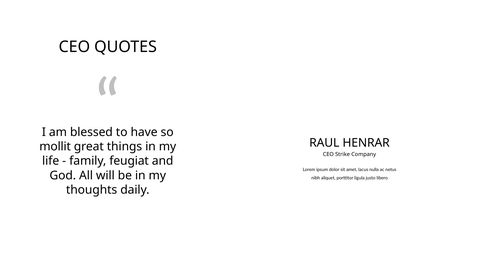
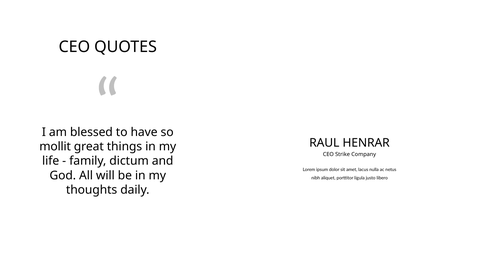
feugiat: feugiat -> dictum
